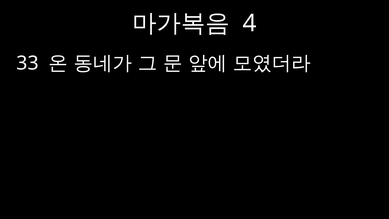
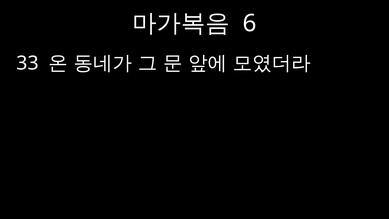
4: 4 -> 6
